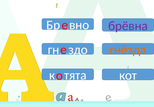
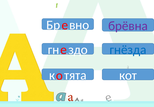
гнёзда colour: orange -> blue
